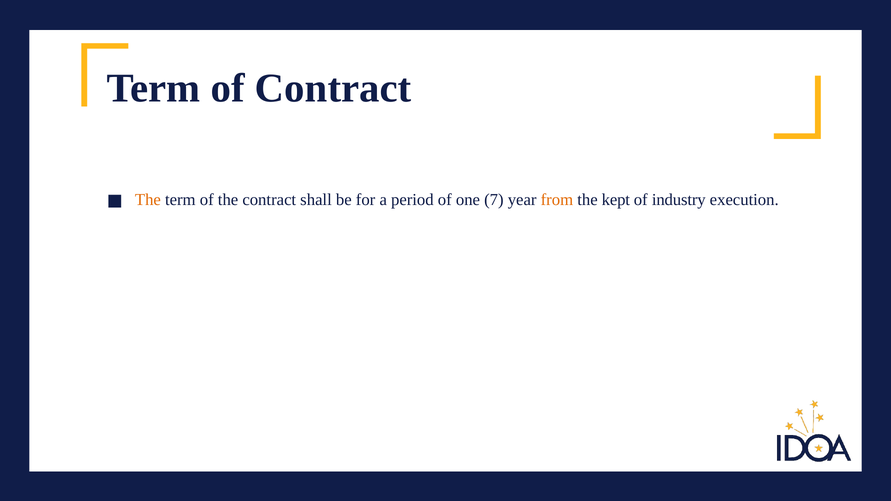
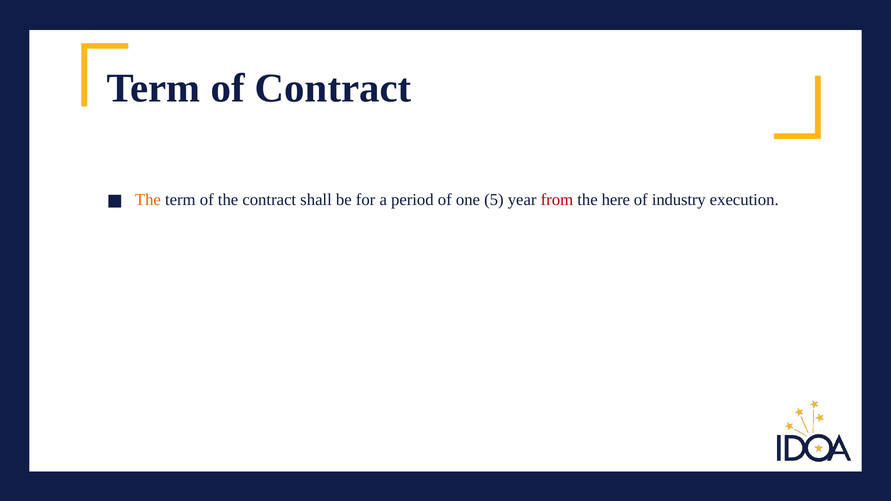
7: 7 -> 5
from colour: orange -> red
kept: kept -> here
